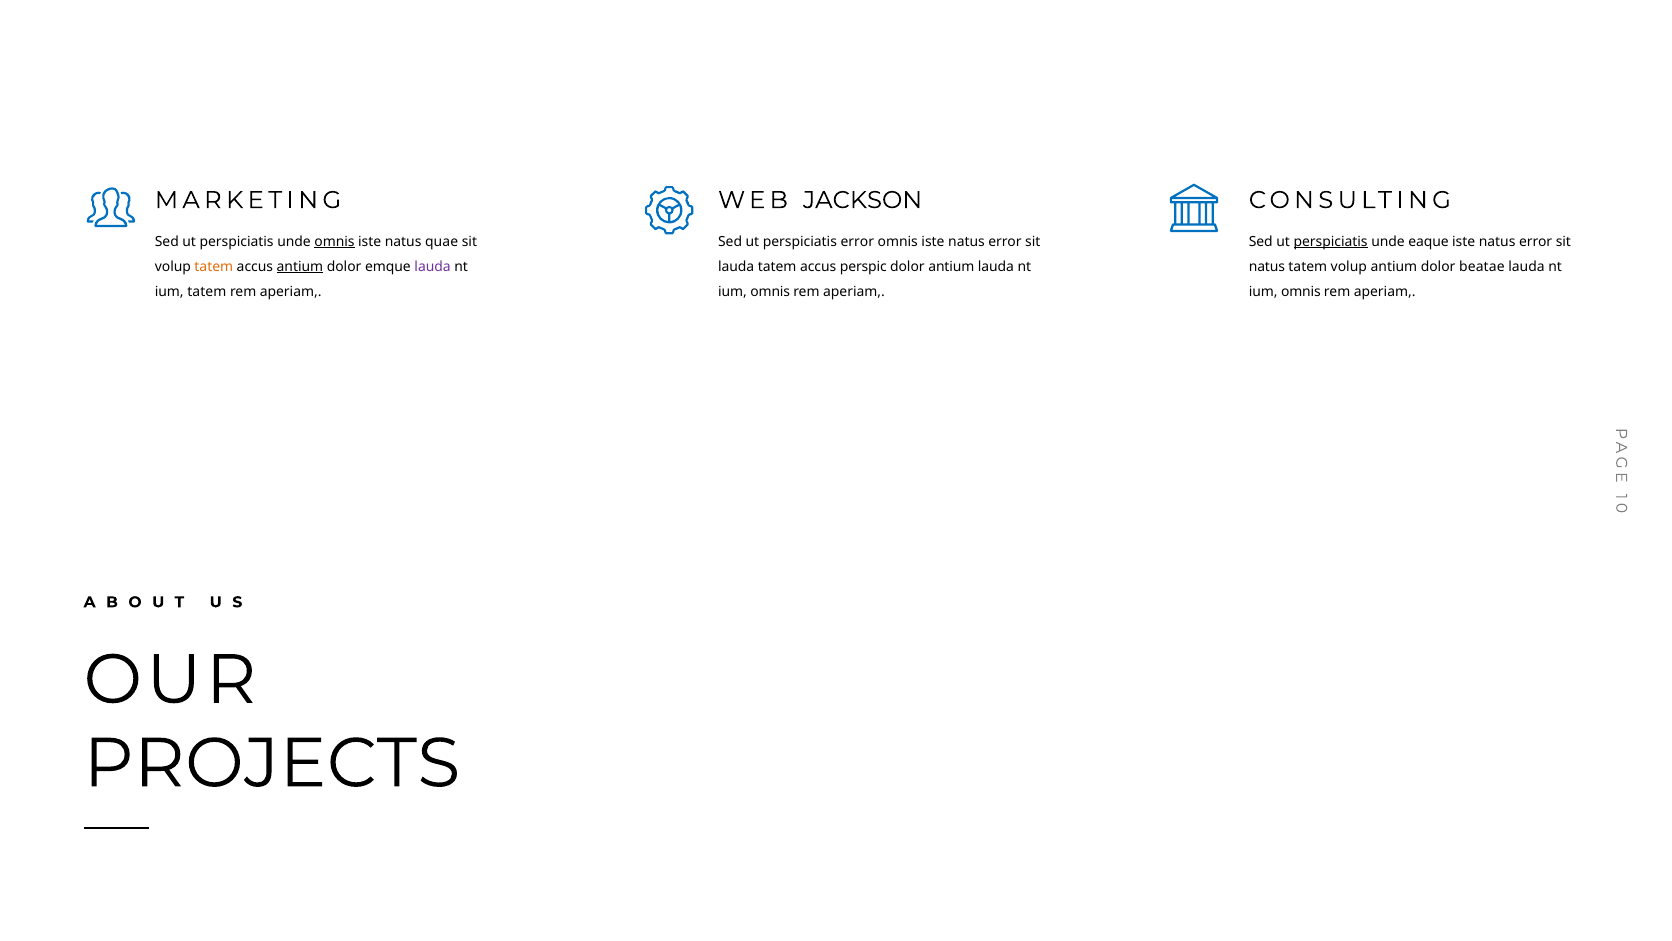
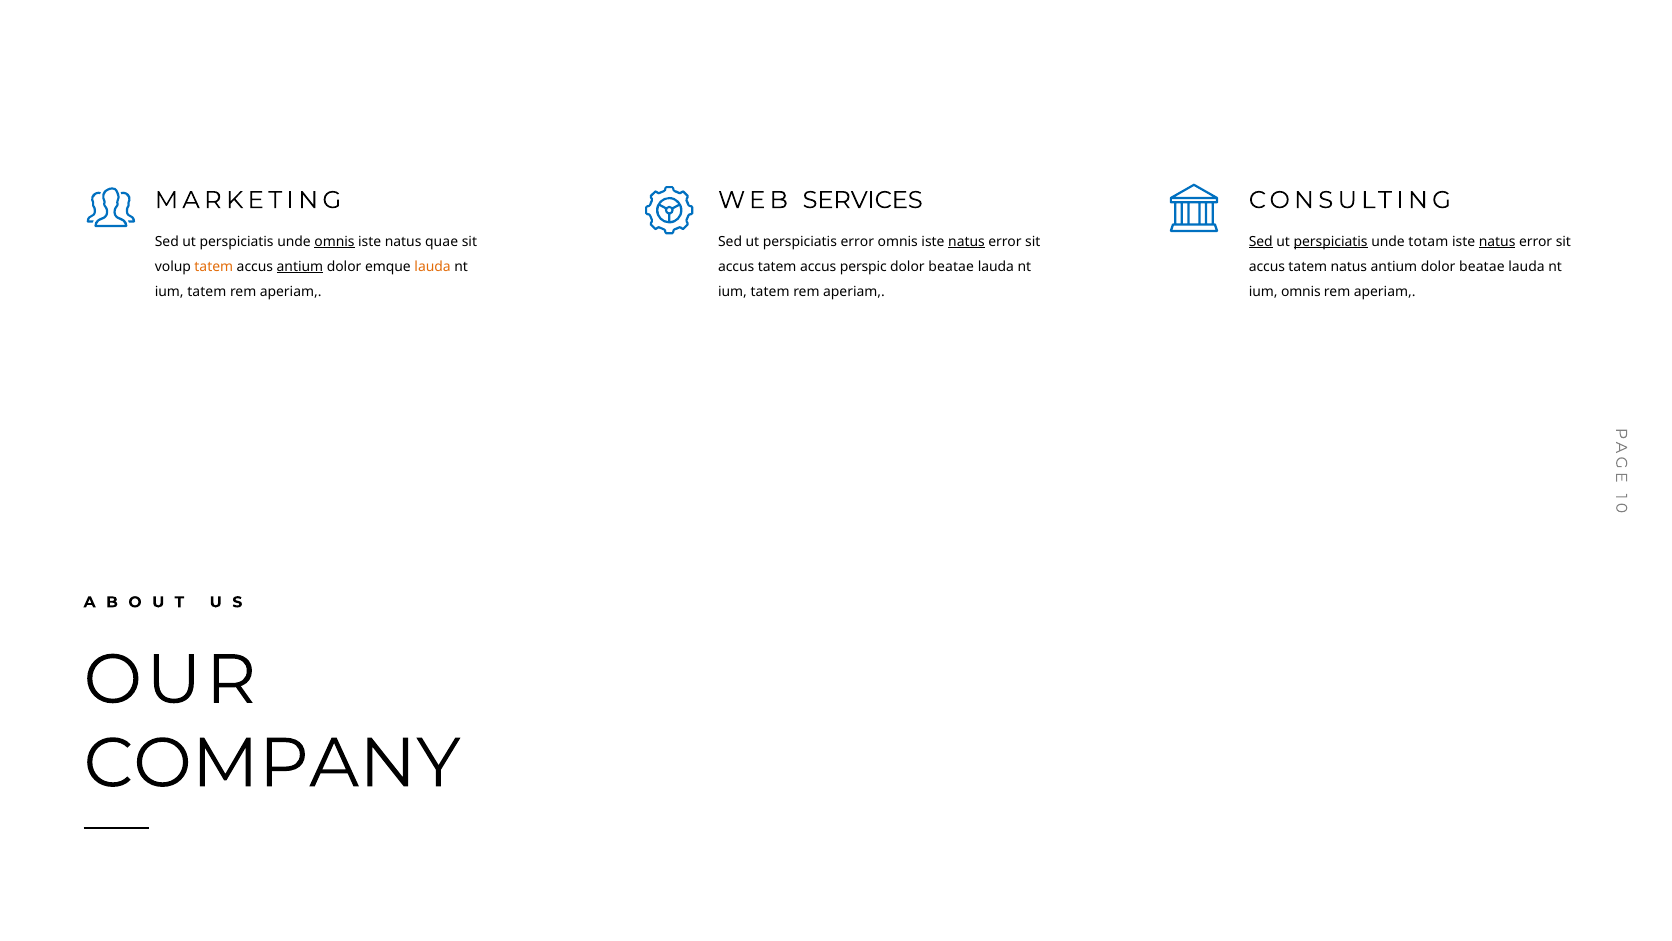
JACKSON: JACKSON -> SERVICES
natus at (966, 242) underline: none -> present
Sed at (1261, 242) underline: none -> present
eaque: eaque -> totam
natus at (1497, 242) underline: none -> present
lauda at (433, 267) colour: purple -> orange
lauda at (736, 267): lauda -> accus
antium at (951, 267): antium -> beatae
natus at (1267, 267): natus -> accus
tatem volup: volup -> natus
omnis at (770, 292): omnis -> tatem
PROJECTS: PROJECTS -> COMPANY
